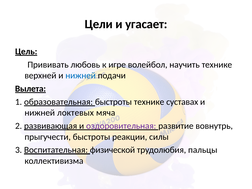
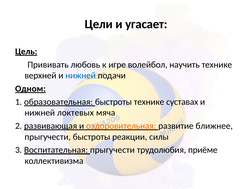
Вылета: Вылета -> Одном
оздоровительная colour: purple -> orange
вовнутрь: вовнутрь -> ближнее
Воспитательная физической: физической -> прыгучести
пальцы: пальцы -> приёме
